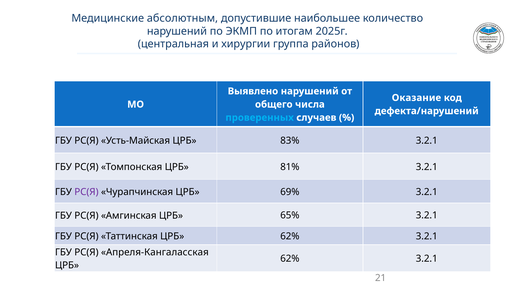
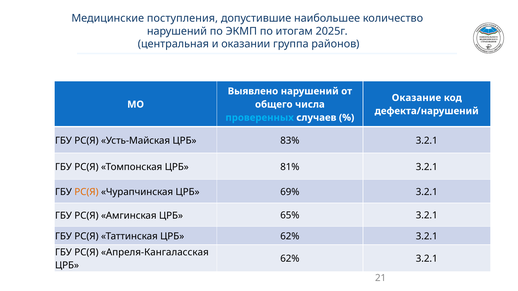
абсолютным: абсолютным -> поступления
хирургии: хирургии -> оказании
РС(Я at (86, 192) colour: purple -> orange
